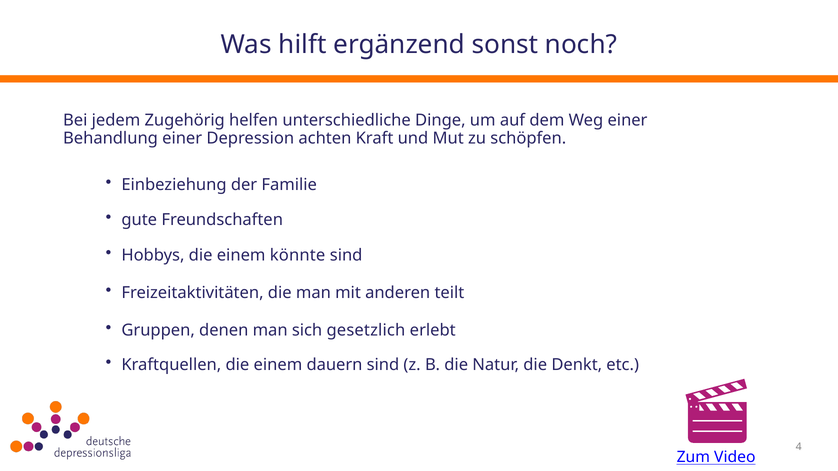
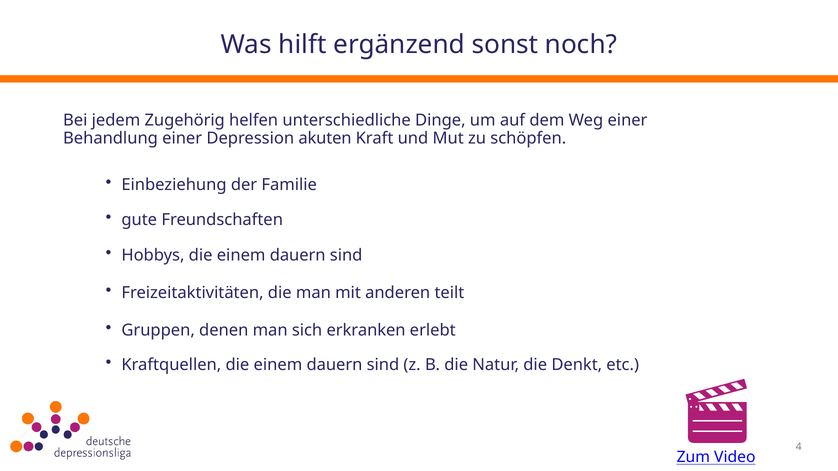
achten: achten -> akuten
Hobbys die einem könnte: könnte -> dauern
gesetzlich: gesetzlich -> erkranken
